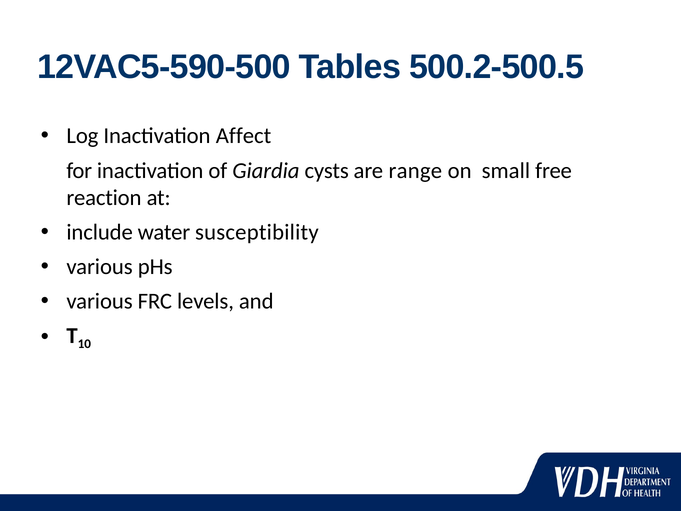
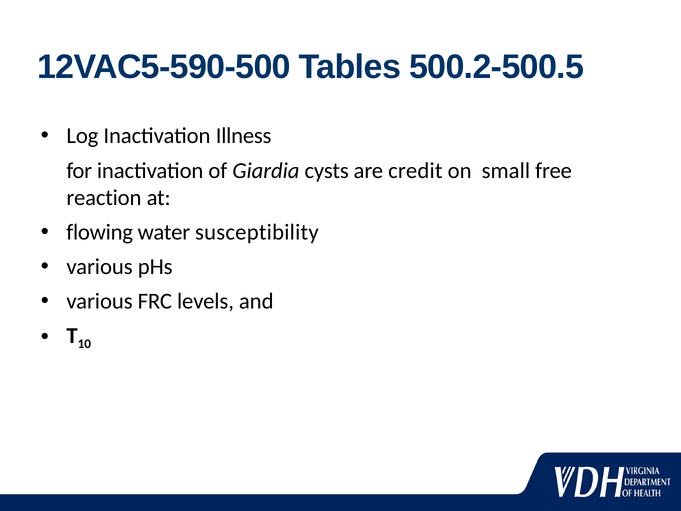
Affect: Affect -> Illness
range: range -> credit
include: include -> flowing
